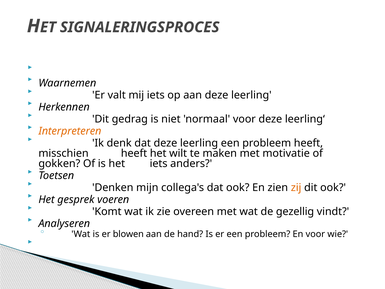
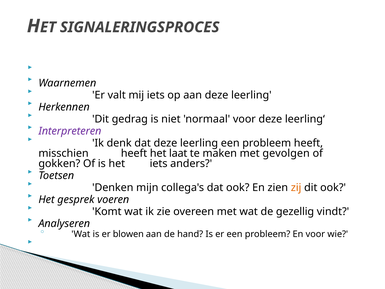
Interpreteren colour: orange -> purple
wilt: wilt -> laat
motivatie: motivatie -> gevolgen
